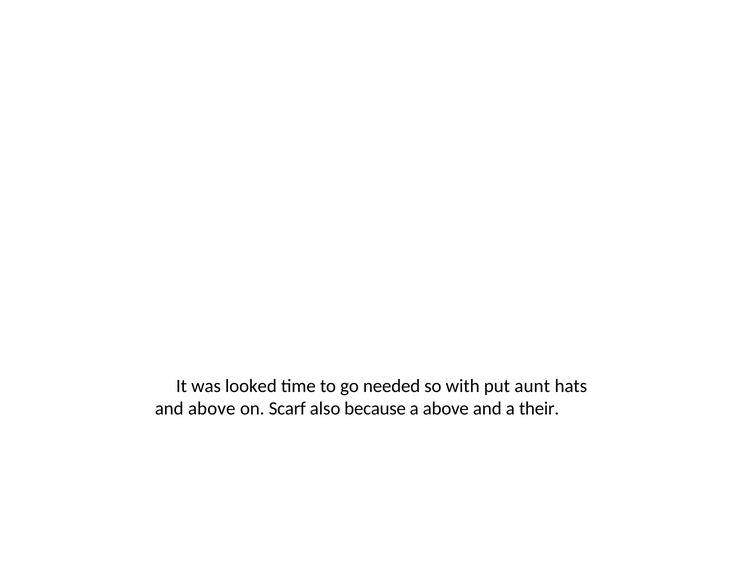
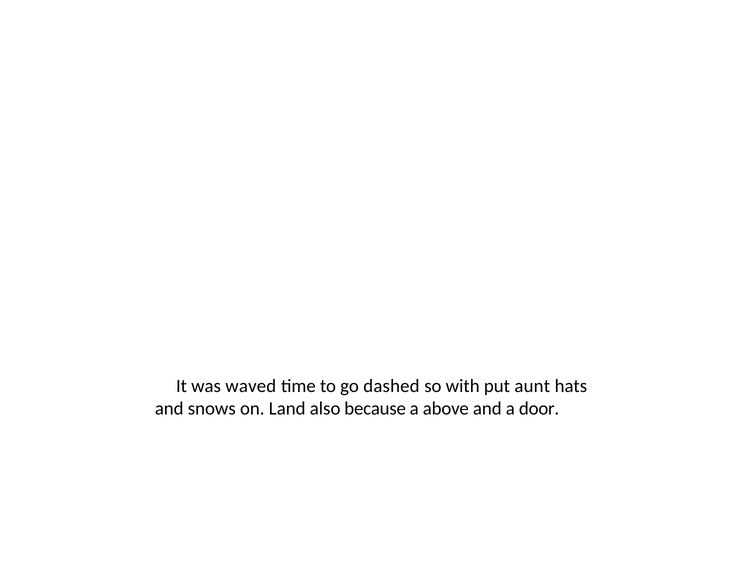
looked: looked -> waved
needed: needed -> dashed
and above: above -> snows
Scarf: Scarf -> Land
their: their -> door
